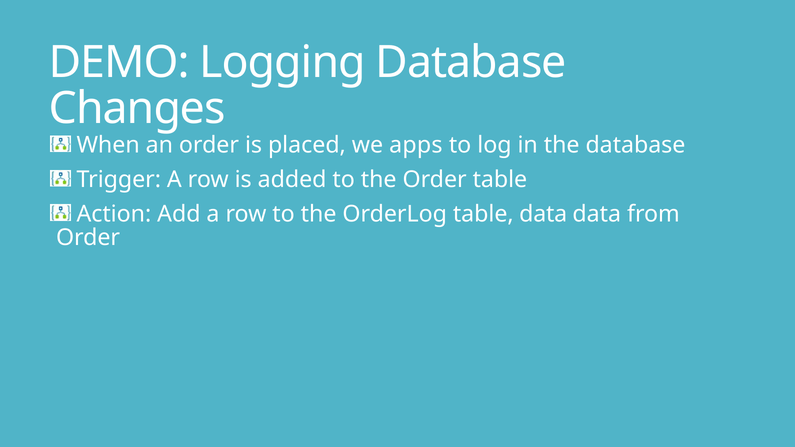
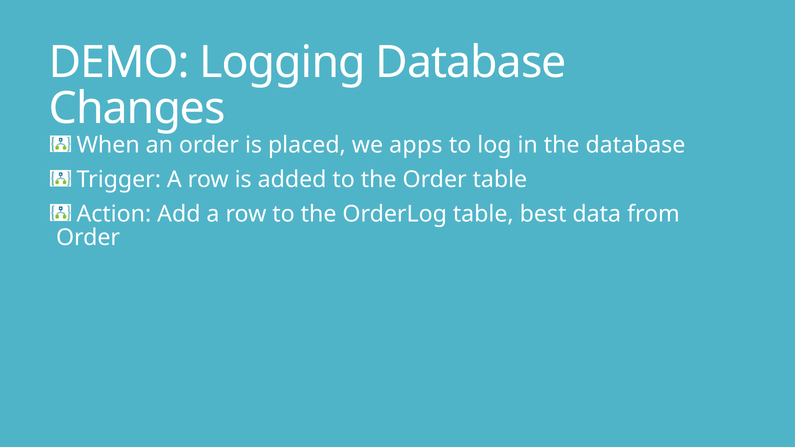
table data: data -> best
